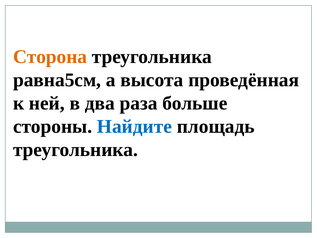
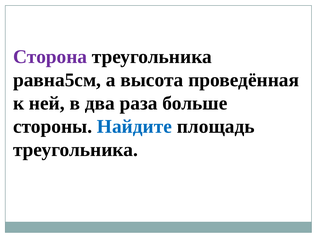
Сторона colour: orange -> purple
